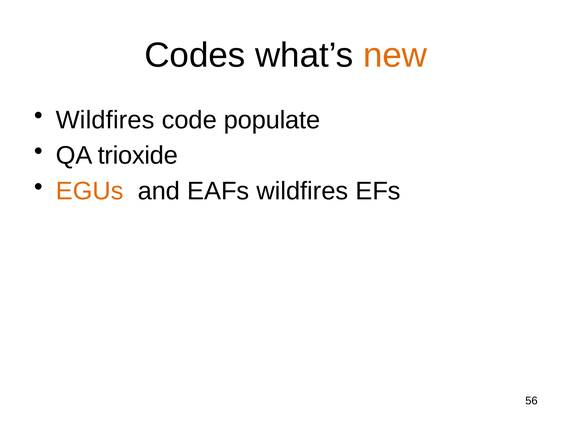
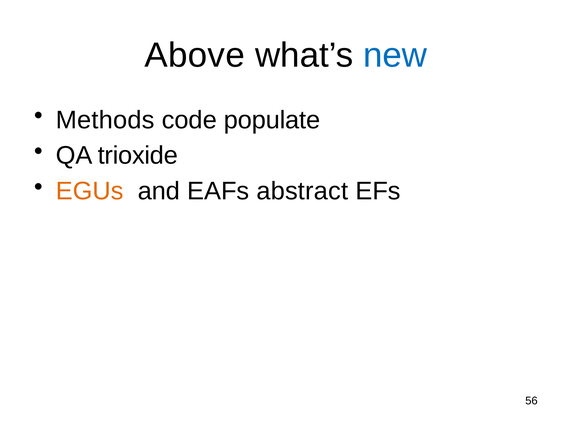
Codes: Codes -> Above
new colour: orange -> blue
Wildfires at (105, 120): Wildfires -> Methods
EAFs wildfires: wildfires -> abstract
